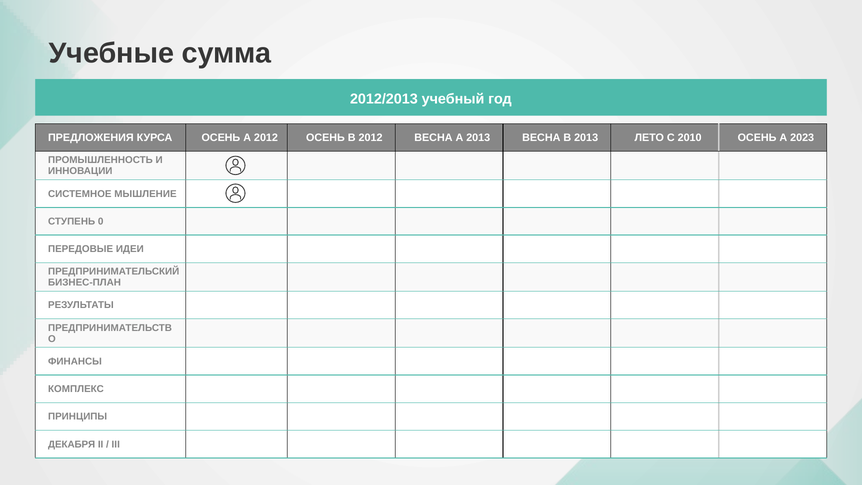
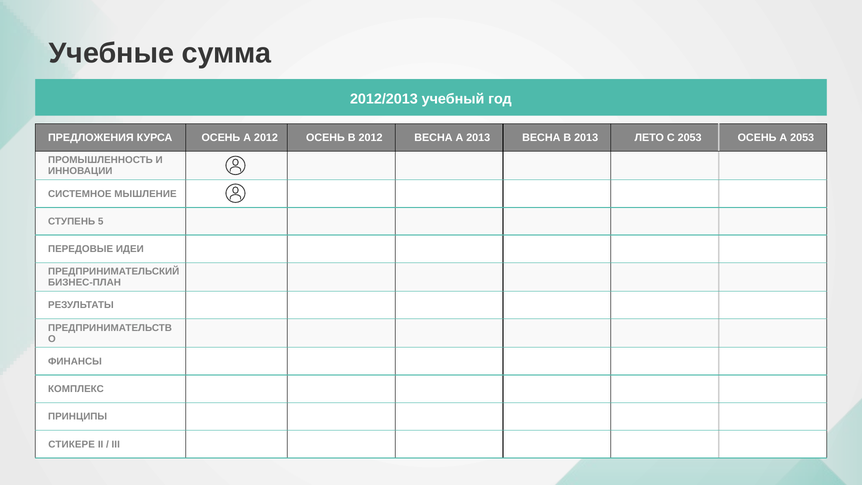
С 2010: 2010 -> 2053
А 2023: 2023 -> 2053
0: 0 -> 5
ДЕКАБРЯ: ДЕКАБРЯ -> СТИКЕРЕ
